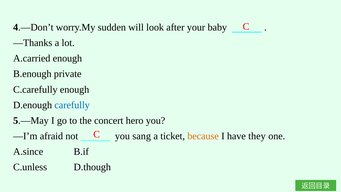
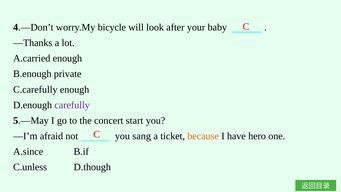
sudden: sudden -> bicycle
carefully colour: blue -> purple
hero: hero -> start
they: they -> hero
